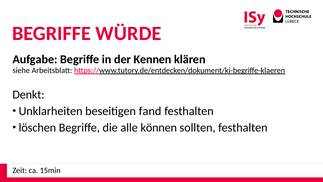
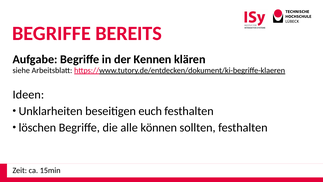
WÜRDE: WÜRDE -> BEREITS
Denkt: Denkt -> Ideen
fand: fand -> euch
